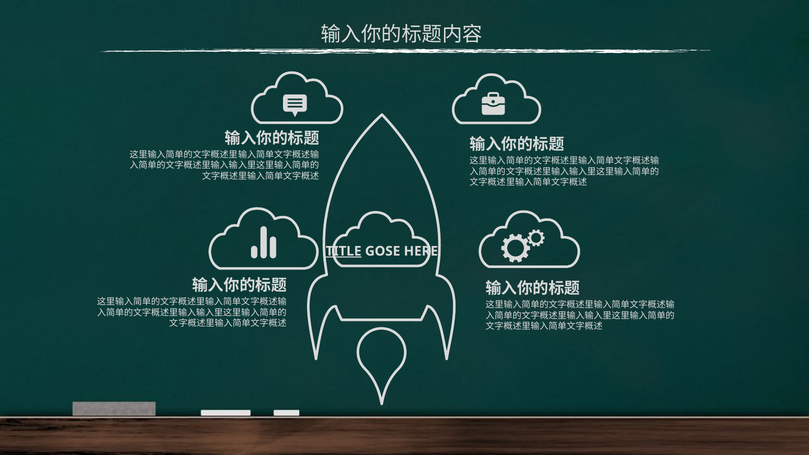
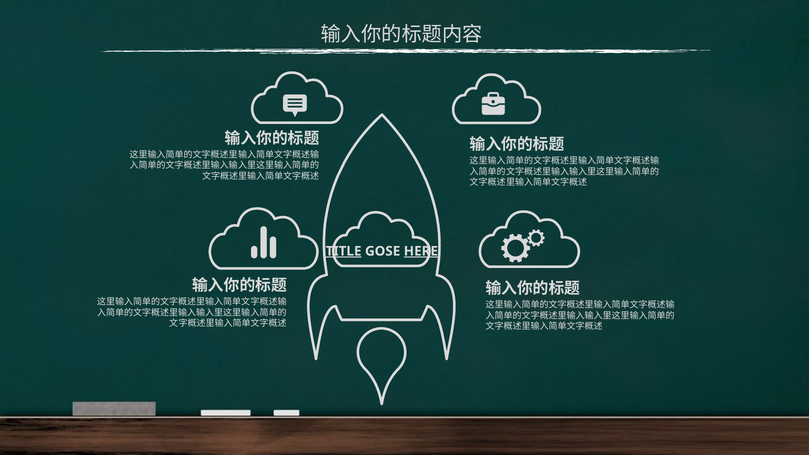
HERE underline: none -> present
